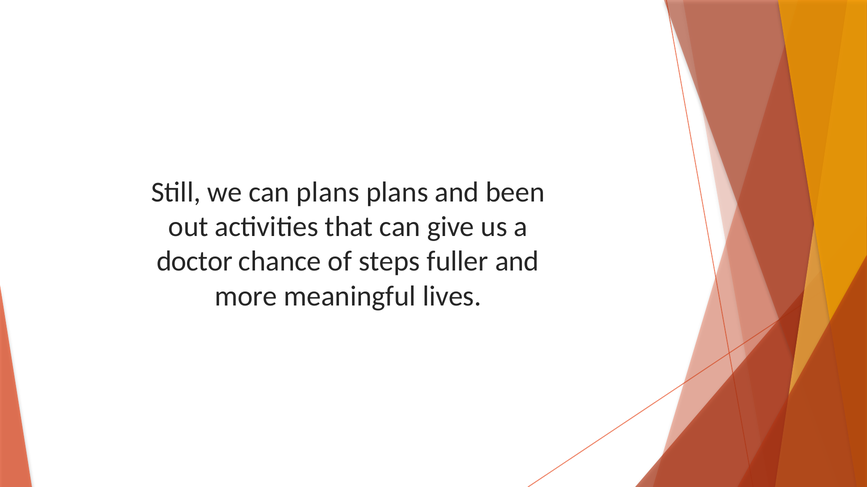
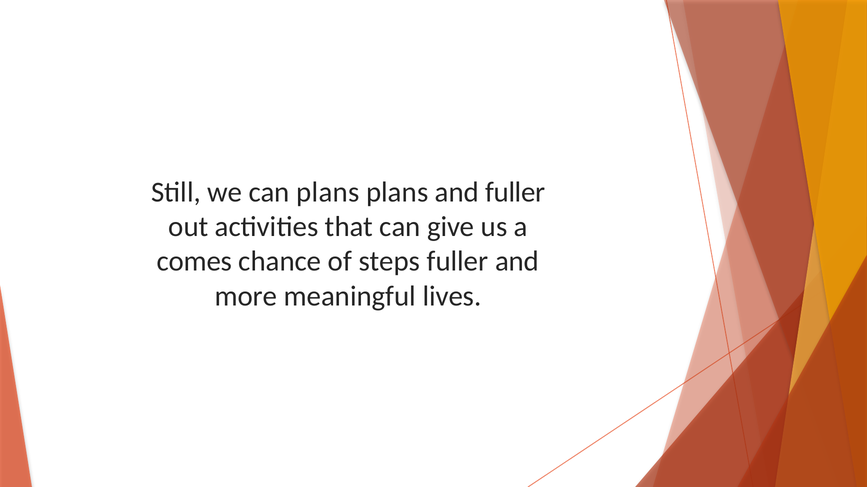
and been: been -> fuller
doctor: doctor -> comes
